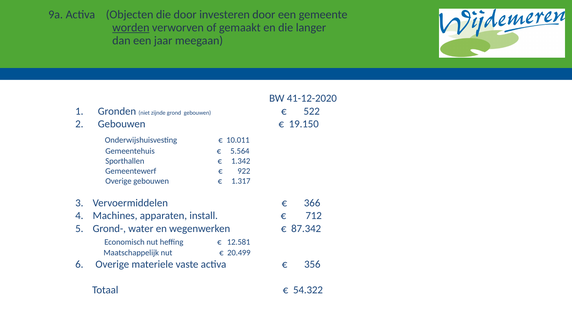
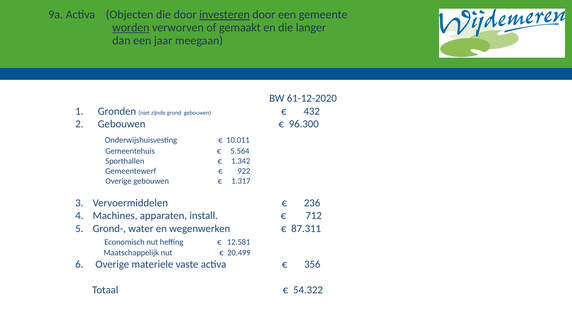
investeren underline: none -> present
41-12-2020: 41-12-2020 -> 61-12-2020
522: 522 -> 432
19.150: 19.150 -> 96.300
366: 366 -> 236
87.342: 87.342 -> 87.311
